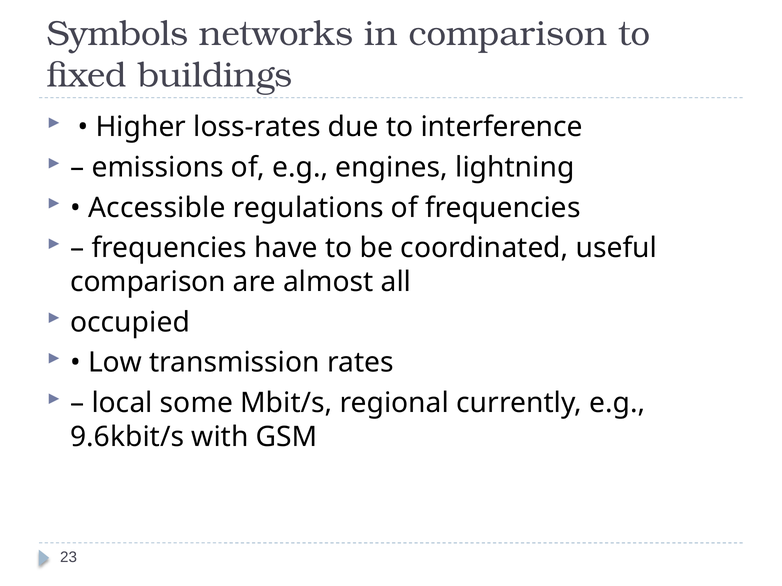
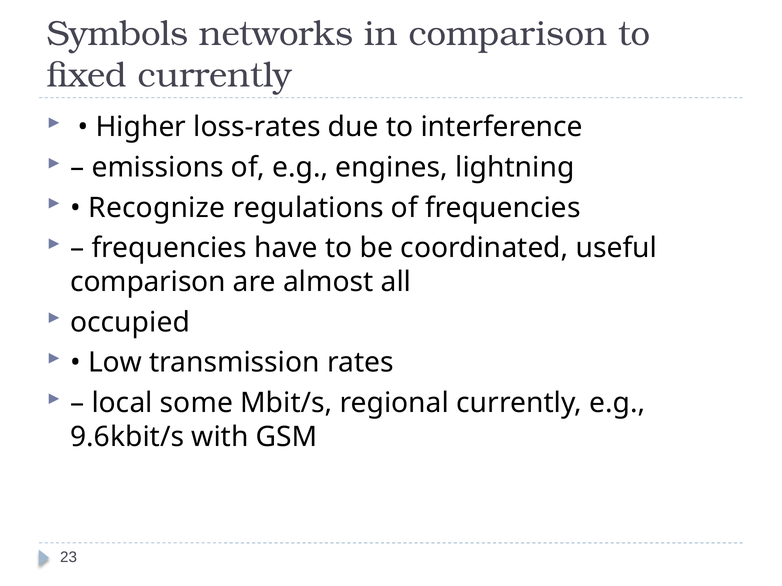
fixed buildings: buildings -> currently
Accessible: Accessible -> Recognize
